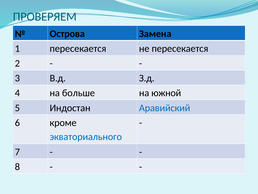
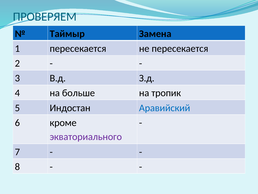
Острова: Острова -> Таймыр
южной: южной -> тропик
экваториального colour: blue -> purple
